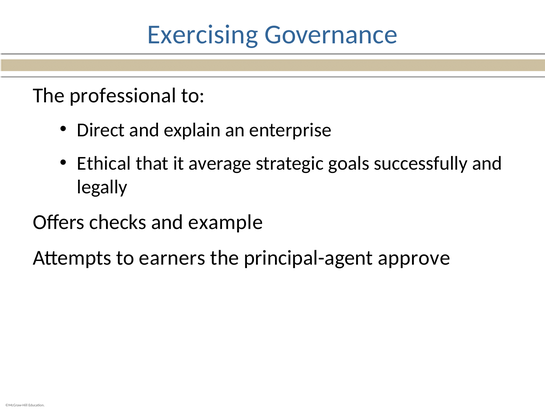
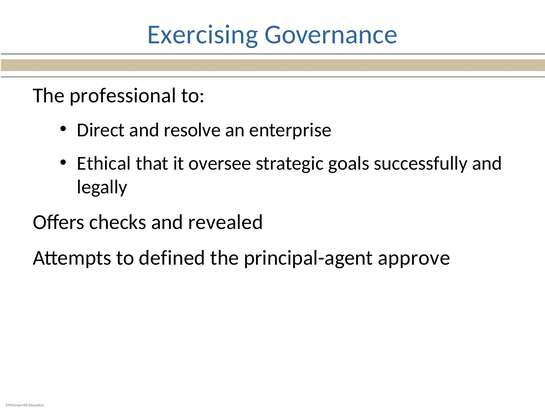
explain: explain -> resolve
average: average -> oversee
example: example -> revealed
earners: earners -> defined
